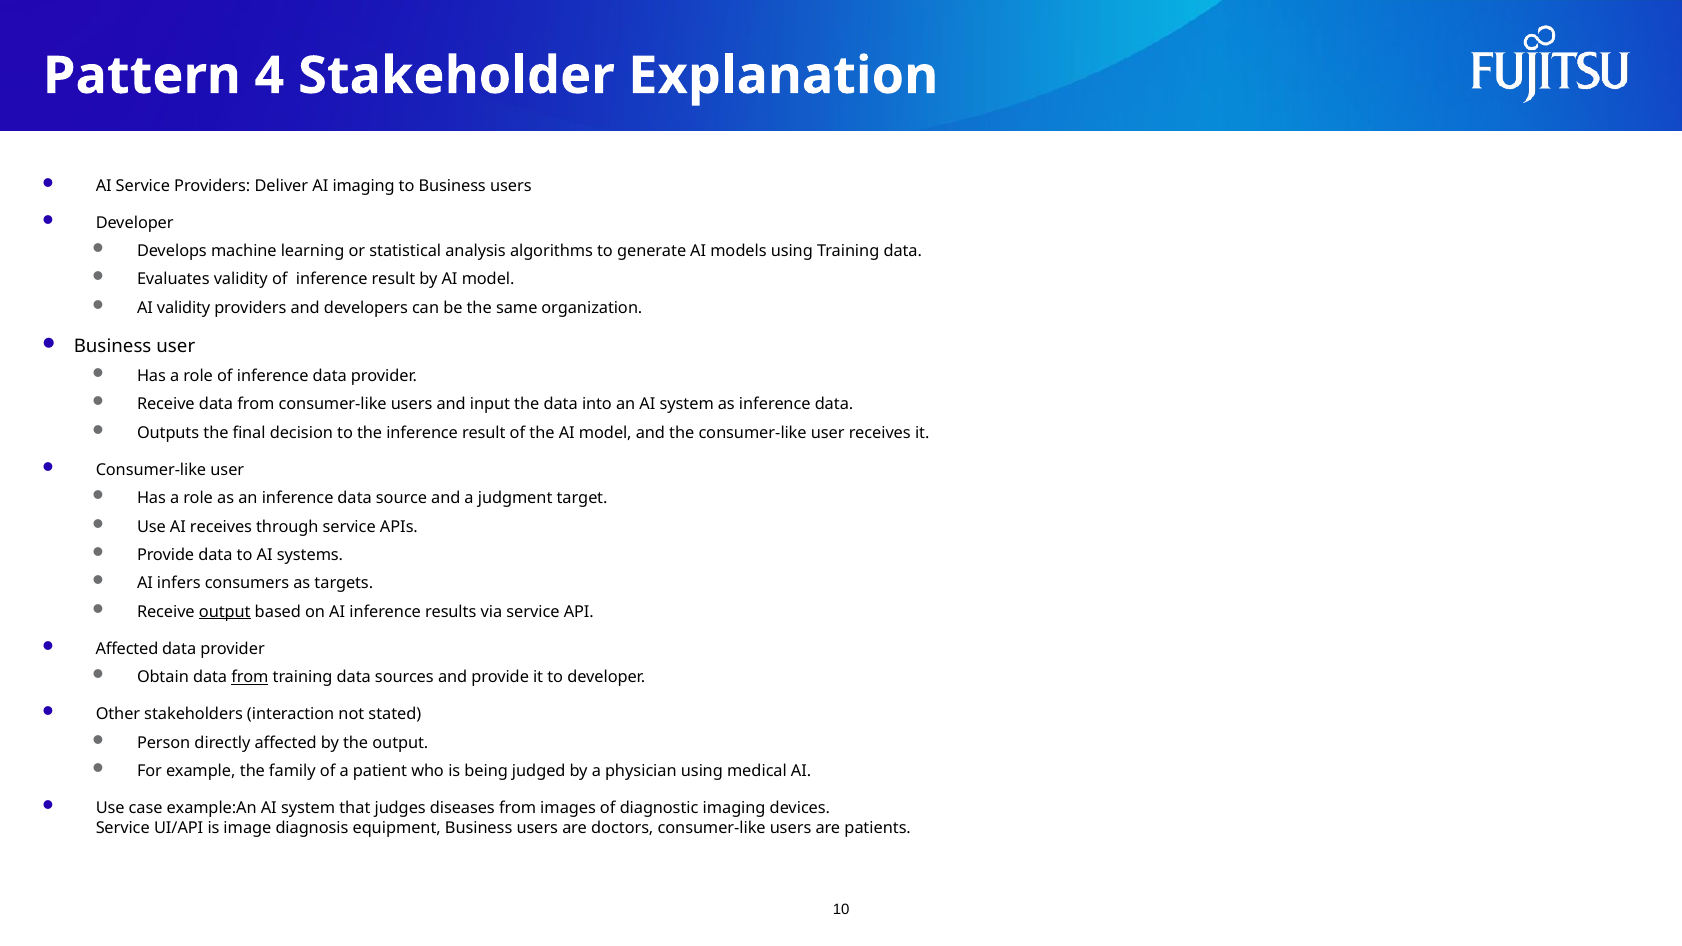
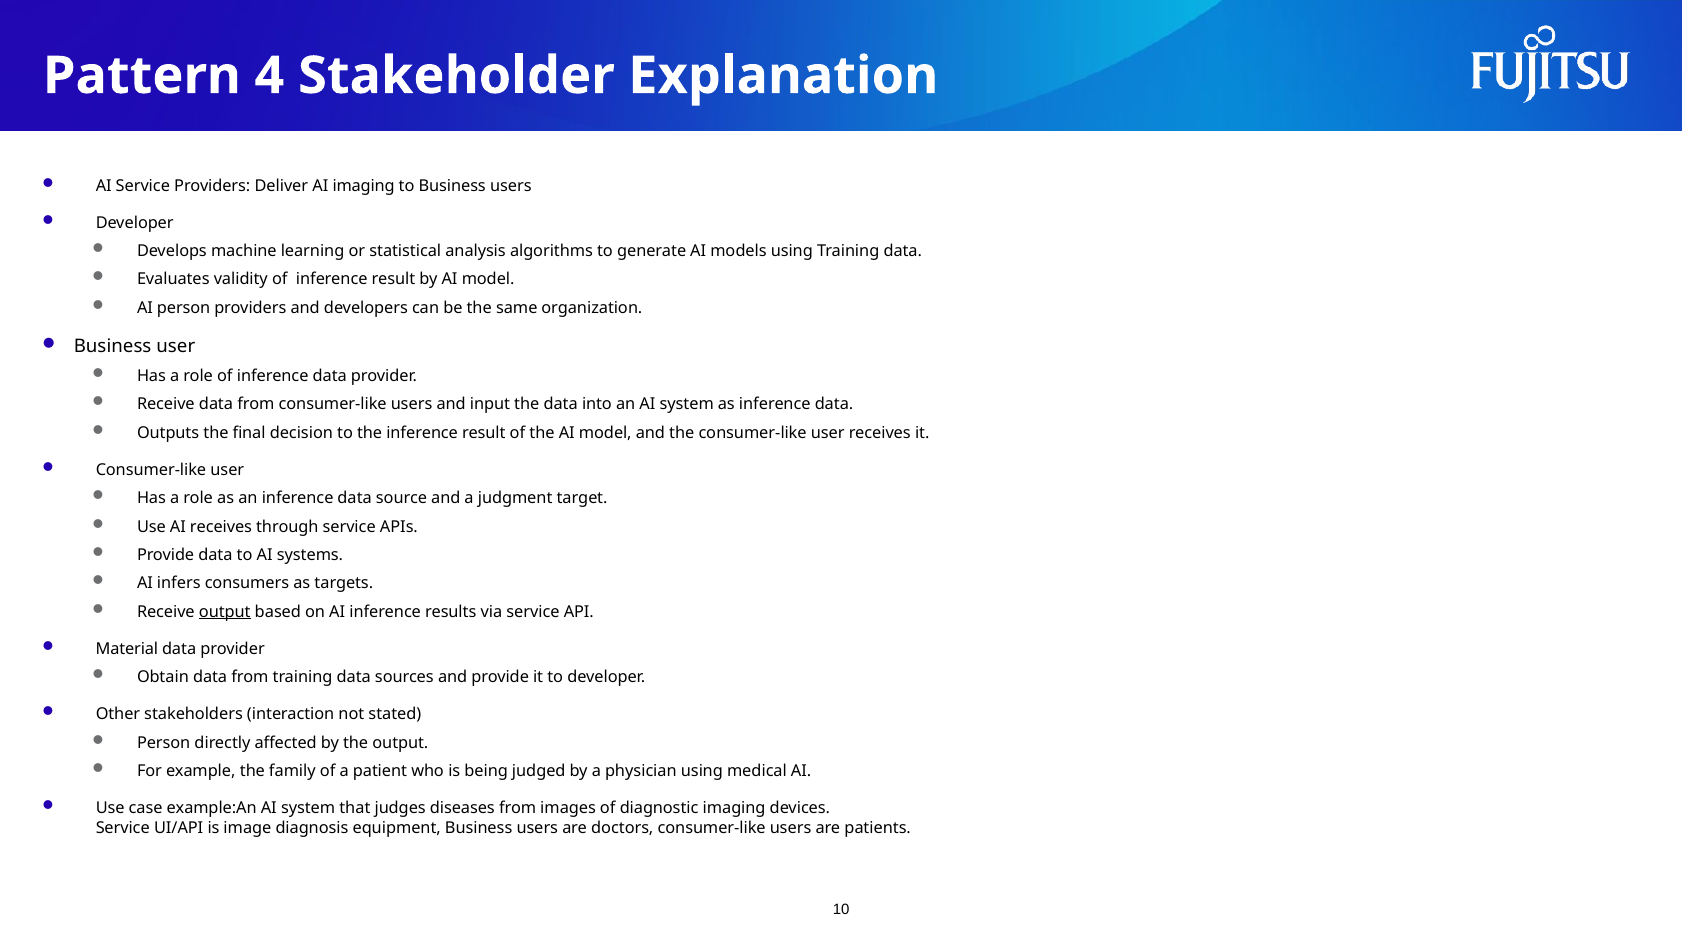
AI validity: validity -> person
Affected at (127, 649): Affected -> Material
from at (250, 677) underline: present -> none
